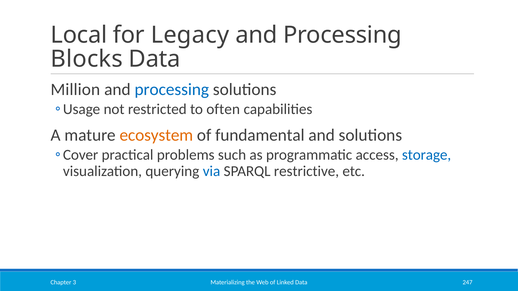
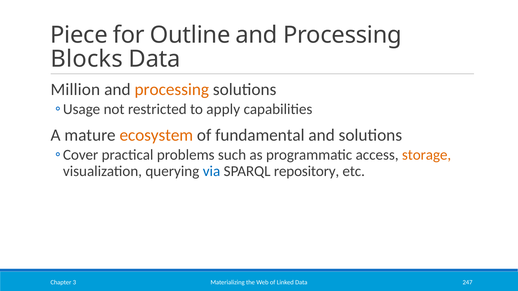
Local: Local -> Piece
Legacy: Legacy -> Outline
processing at (172, 90) colour: blue -> orange
often: often -> apply
storage colour: blue -> orange
restrictive: restrictive -> repository
